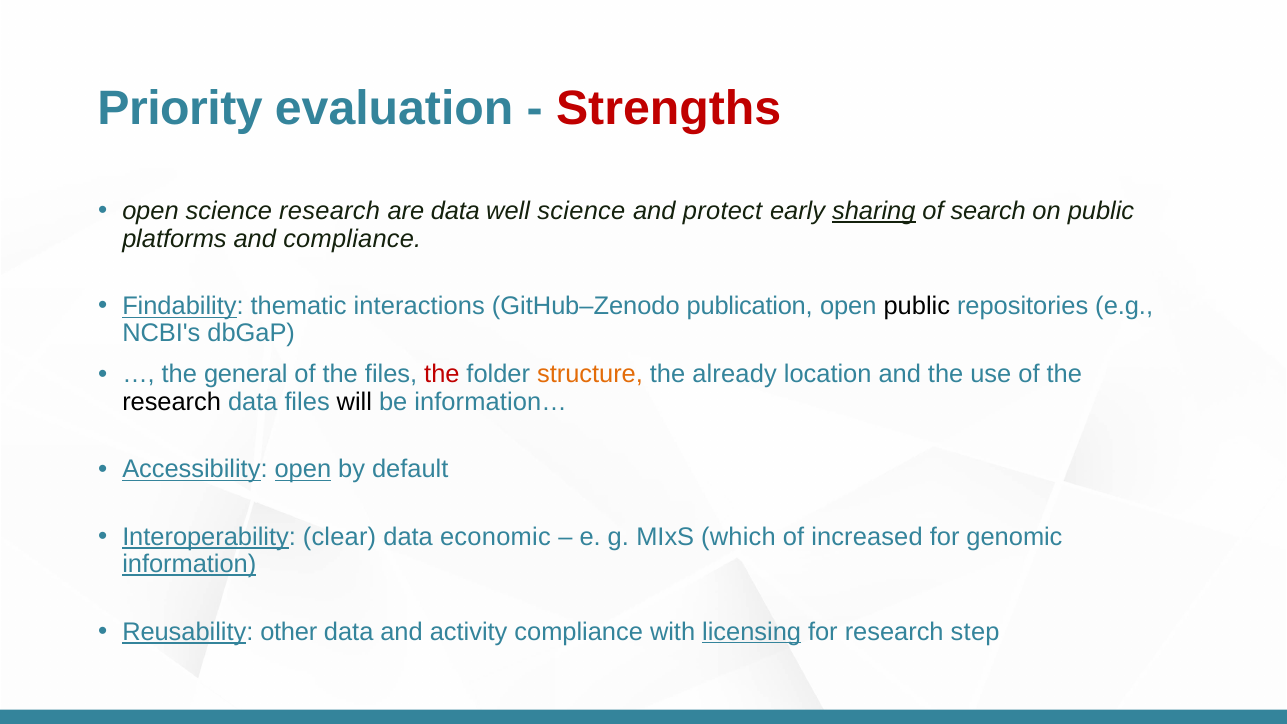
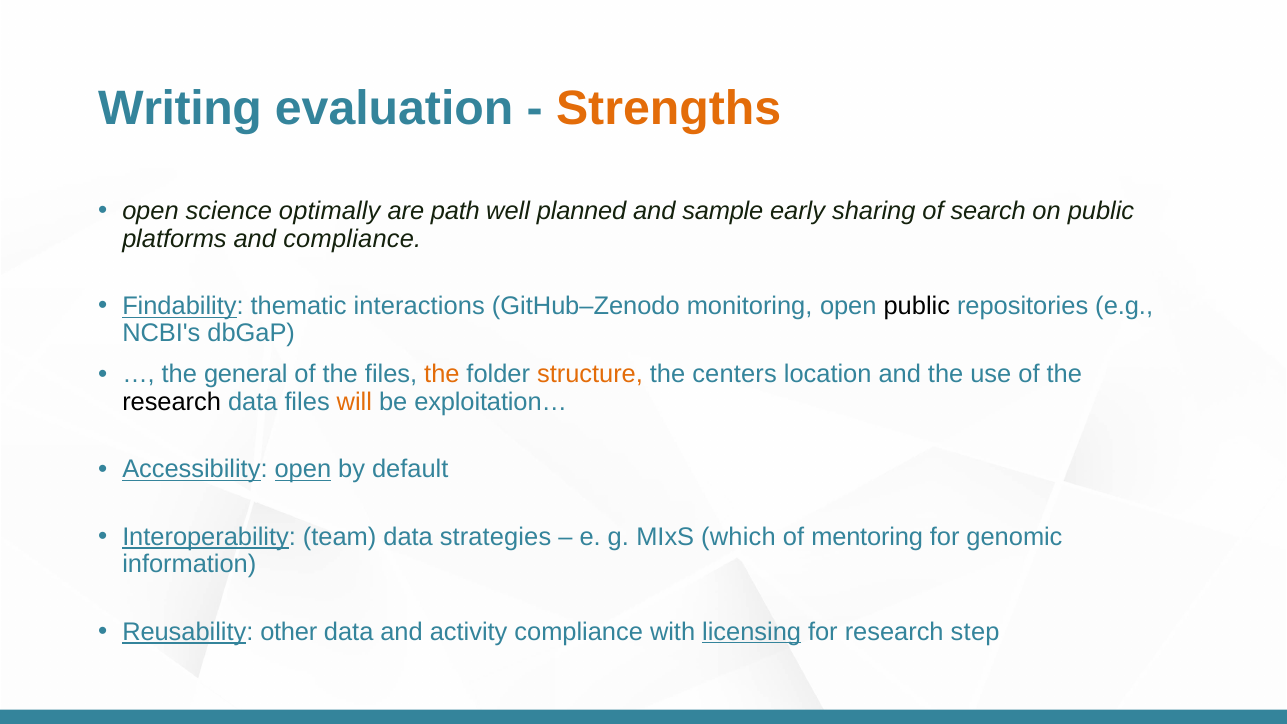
Priority: Priority -> Writing
Strengths colour: red -> orange
science research: research -> optimally
are data: data -> path
well science: science -> planned
protect: protect -> sample
sharing underline: present -> none
publication: publication -> monitoring
the at (442, 374) colour: red -> orange
already: already -> centers
will colour: black -> orange
information…: information… -> exploitation…
clear: clear -> team
economic: economic -> strategies
increased: increased -> mentoring
information underline: present -> none
